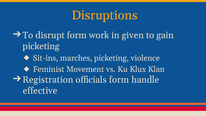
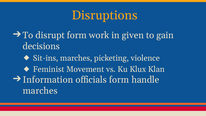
picketing at (41, 46): picketing -> decisions
Registration: Registration -> Information
effective at (40, 91): effective -> marches
